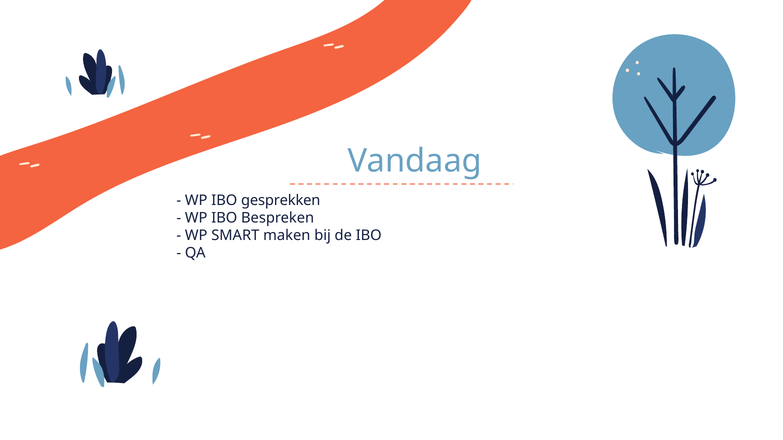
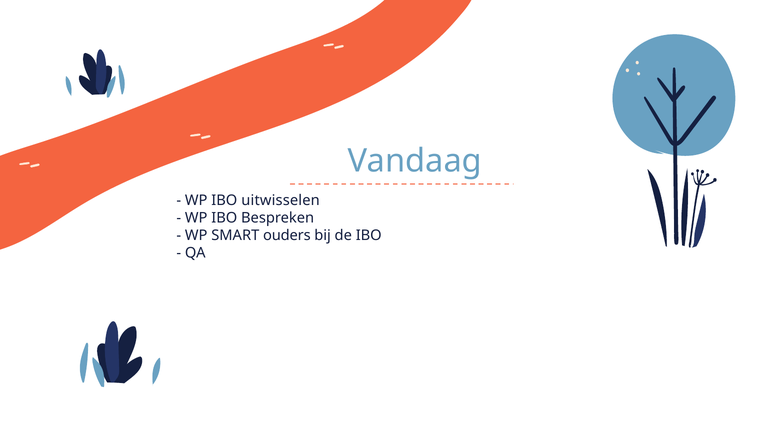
gesprekken: gesprekken -> uitwisselen
maken: maken -> ouders
